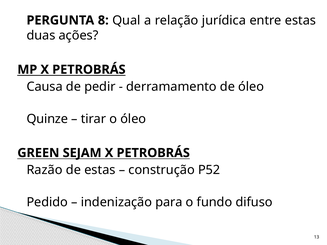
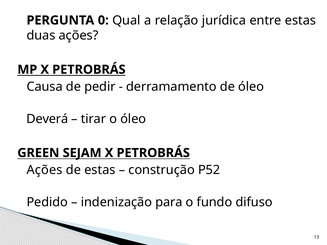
8: 8 -> 0
Quinze: Quinze -> Deverá
Razão at (45, 170): Razão -> Ações
